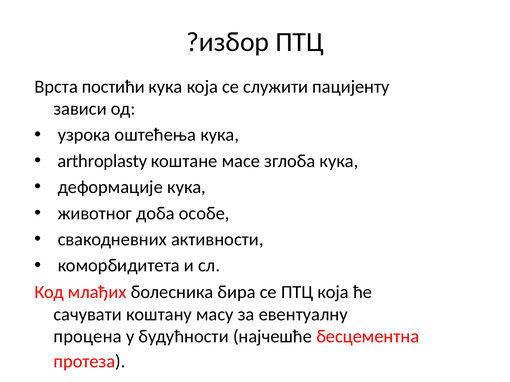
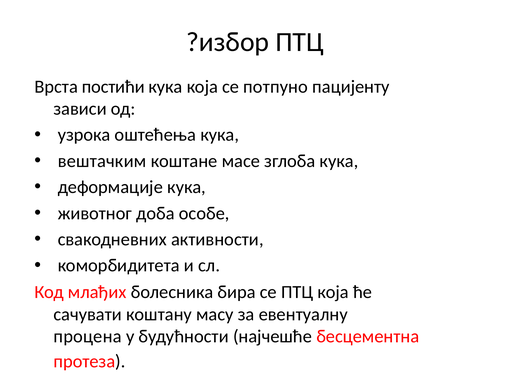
служити: служити -> потпуно
arthroplasty: arthroplasty -> вештачким
